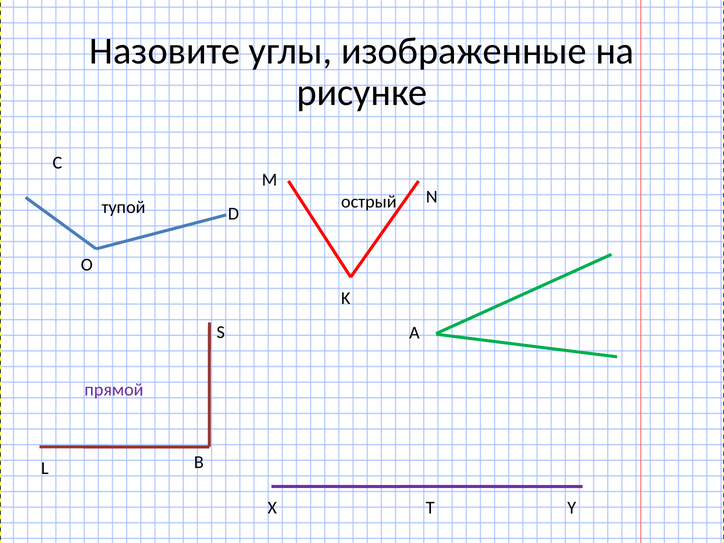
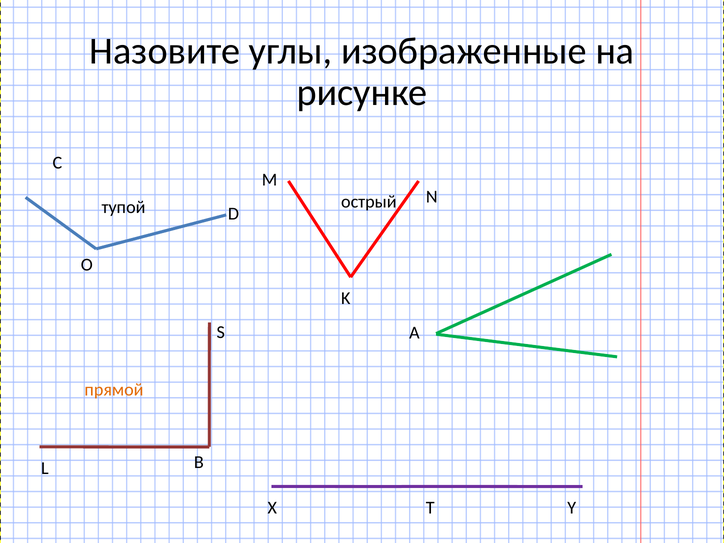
прямой colour: purple -> orange
